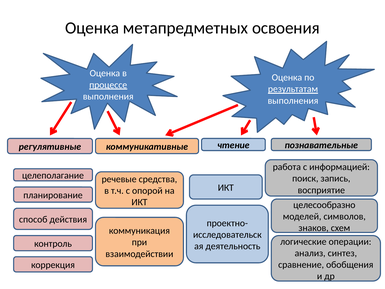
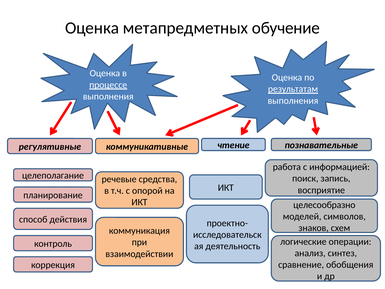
освоения: освоения -> обучение
